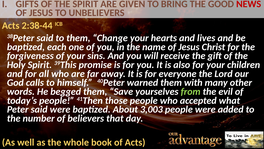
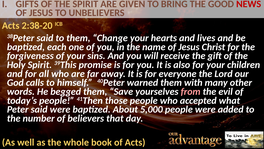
2:38-44: 2:38-44 -> 2:38-20
from colour: light green -> pink
3,003: 3,003 -> 5,000
